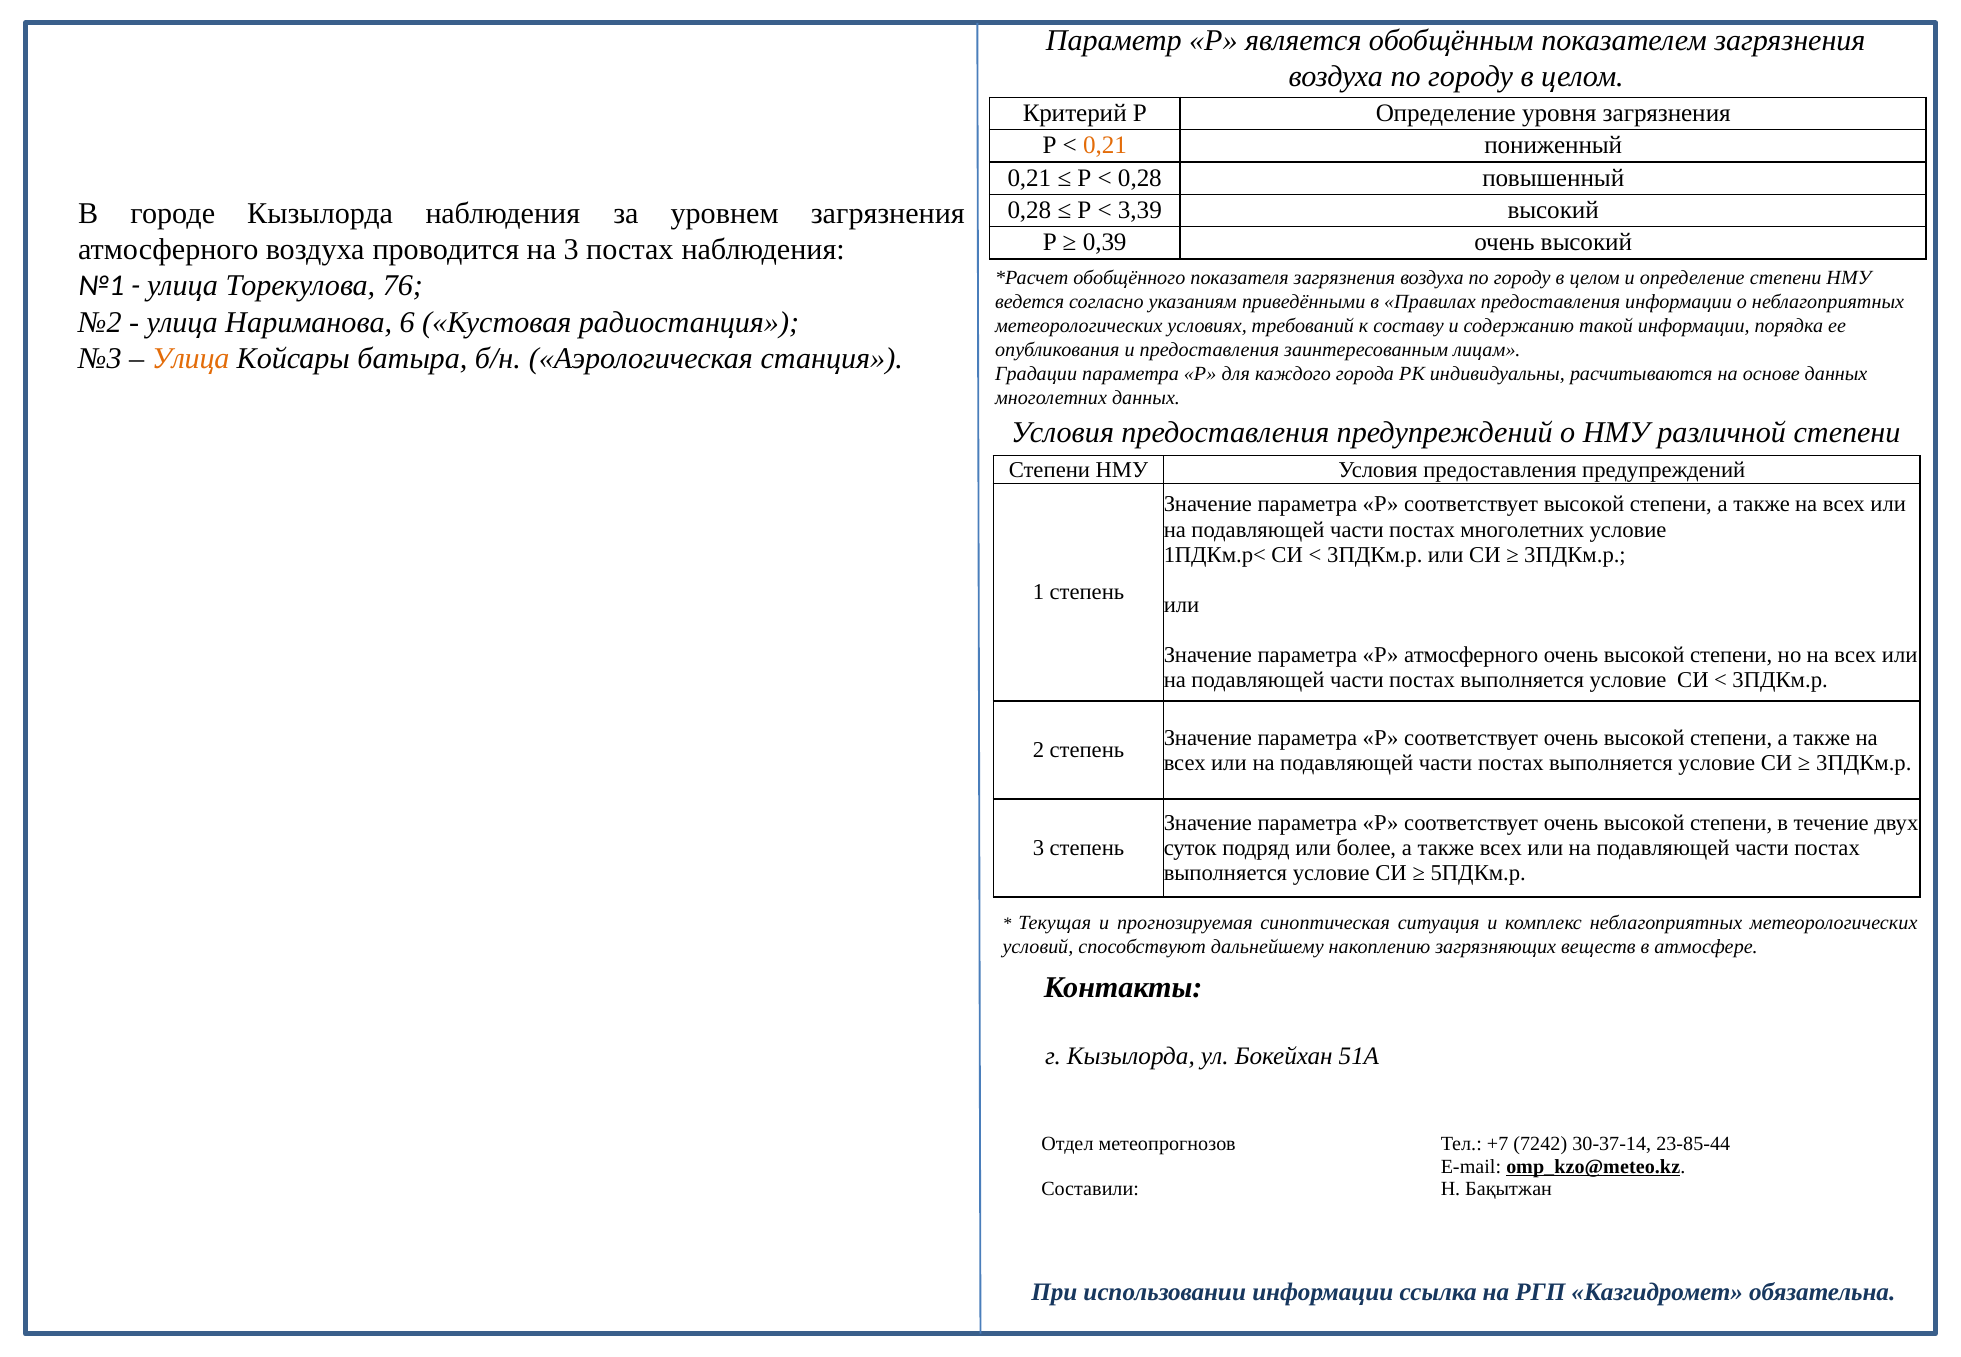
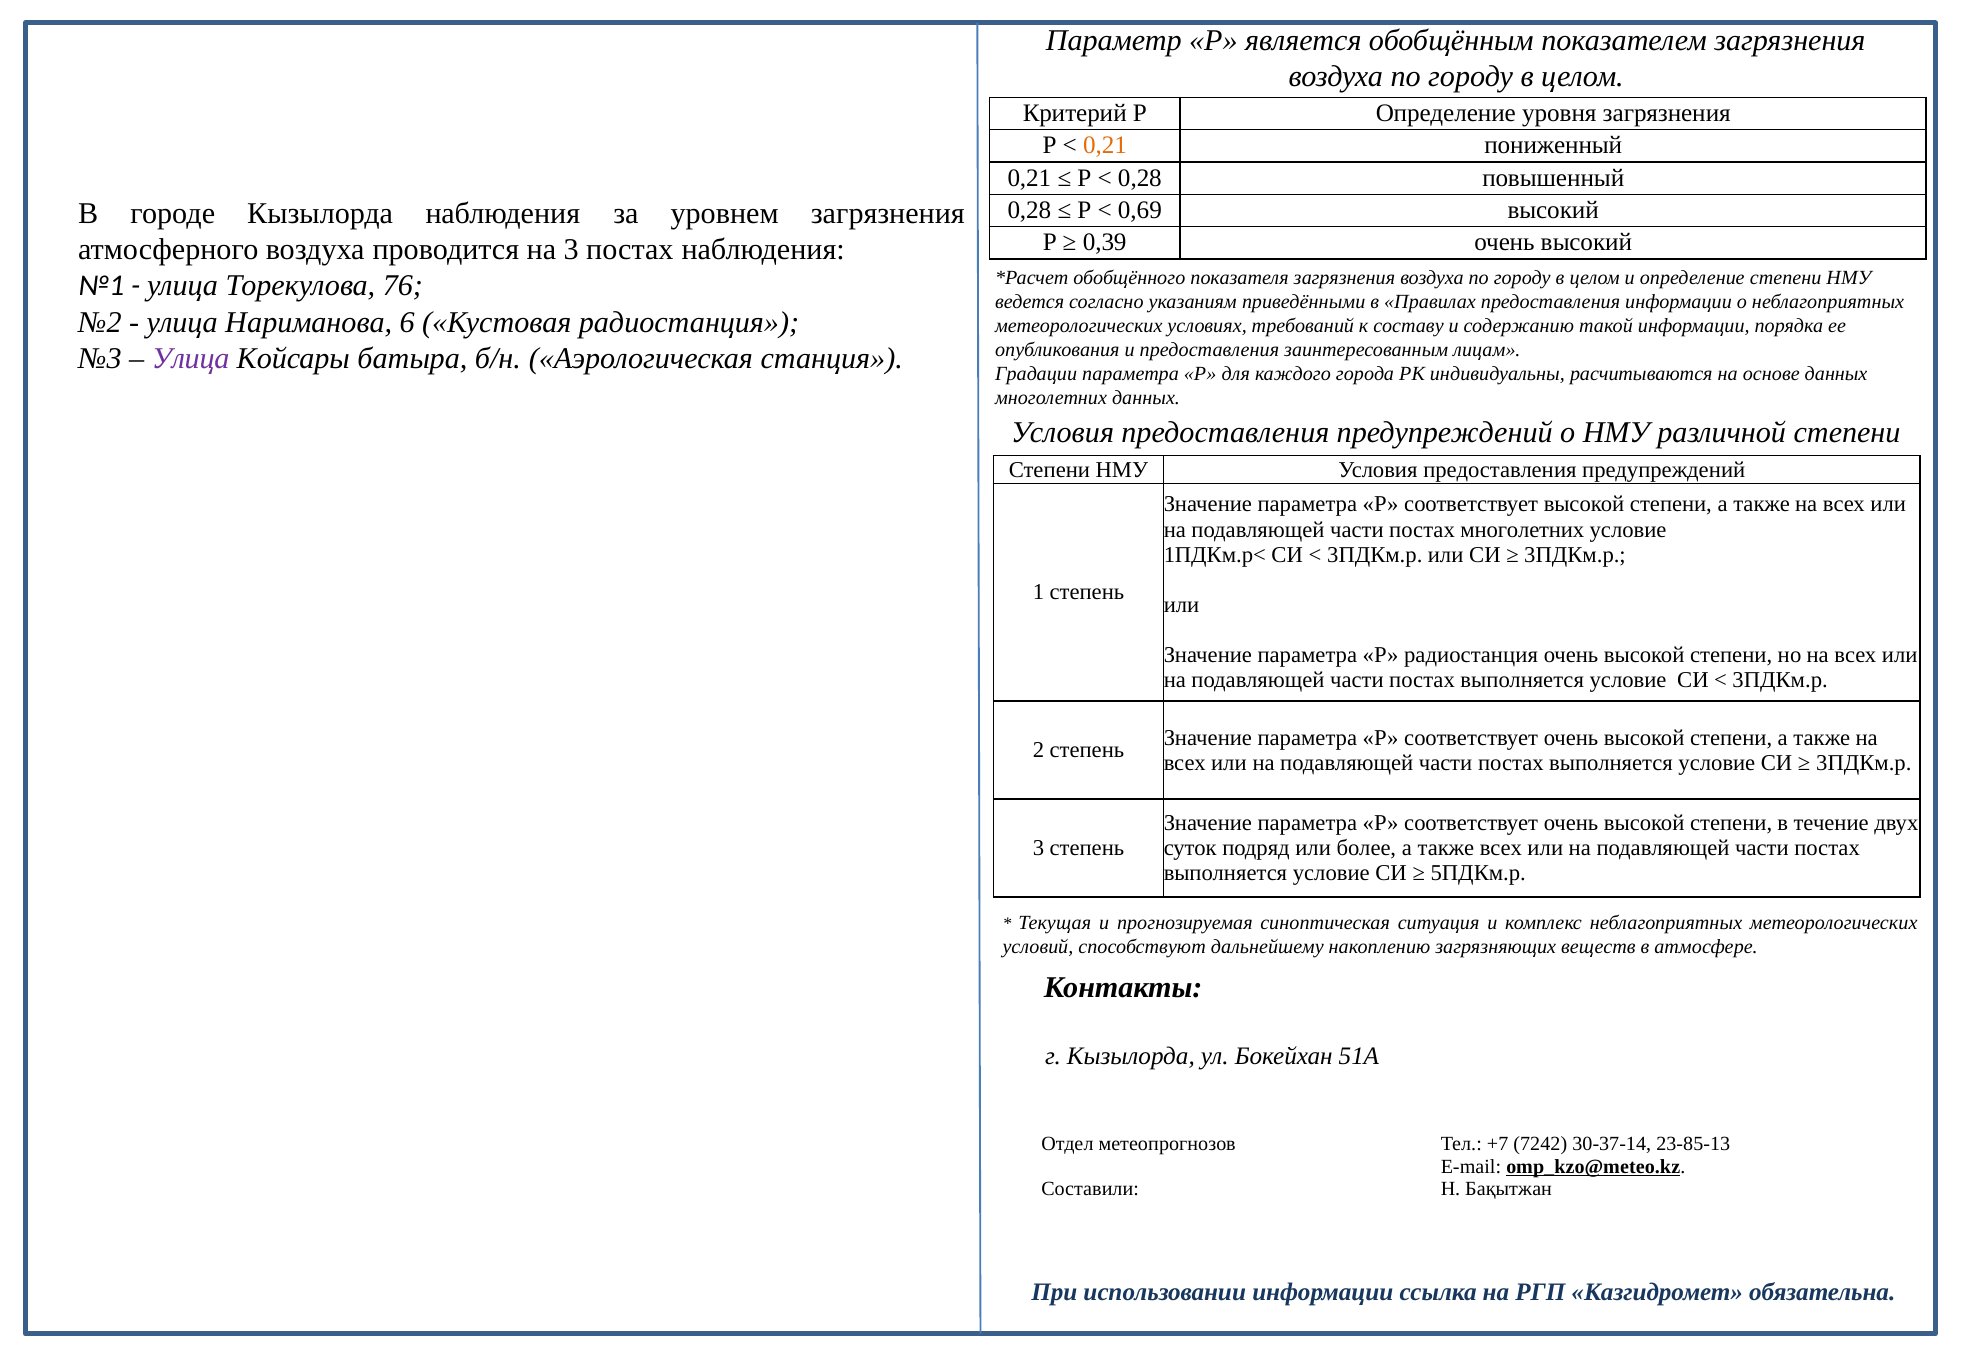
3,39: 3,39 -> 0,69
Улица at (191, 358) colour: orange -> purple
Р атмосферного: атмосферного -> радиостанция
23-85-44: 23-85-44 -> 23-85-13
